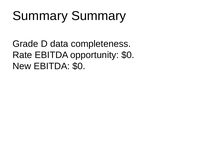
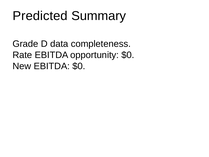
Summary at (40, 16): Summary -> Predicted
